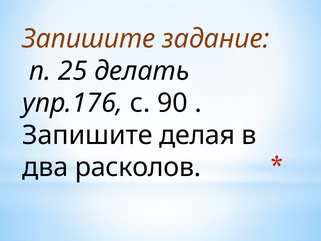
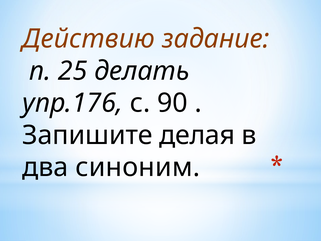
Запишите at (89, 39): Запишите -> Действию
расколов: расколов -> синоним
